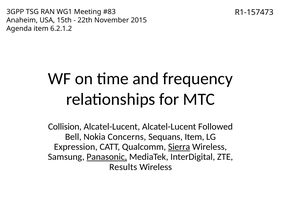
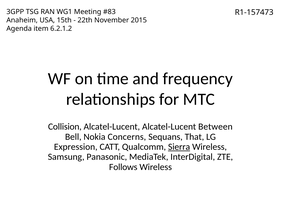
Followed: Followed -> Between
Sequans Item: Item -> That
Panasonic underline: present -> none
Results: Results -> Follows
